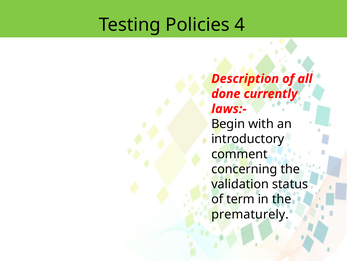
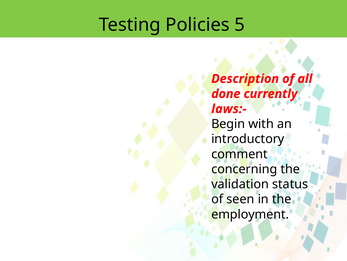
4: 4 -> 5
term: term -> seen
prematurely: prematurely -> employment
